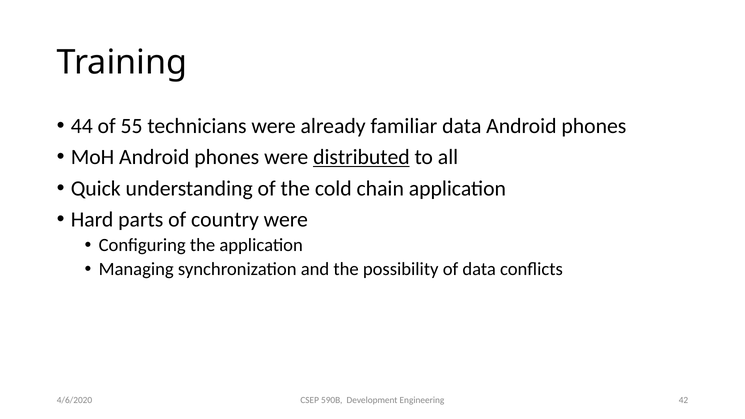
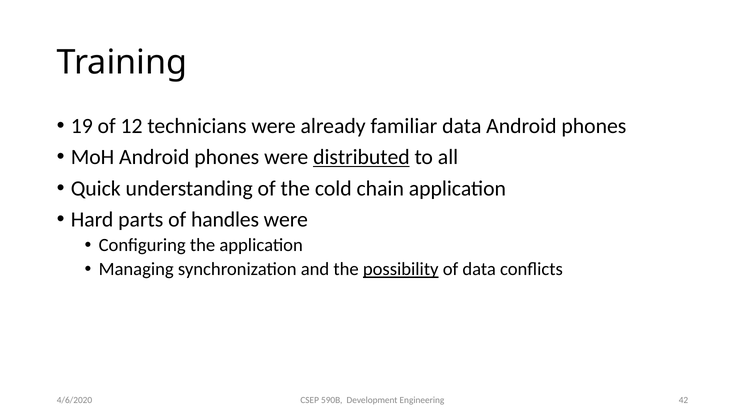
44: 44 -> 19
55: 55 -> 12
country: country -> handles
possibility underline: none -> present
